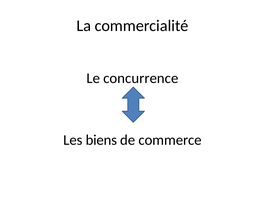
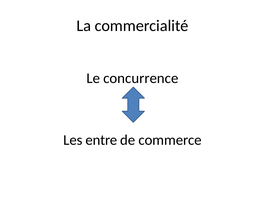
biens: biens -> entre
